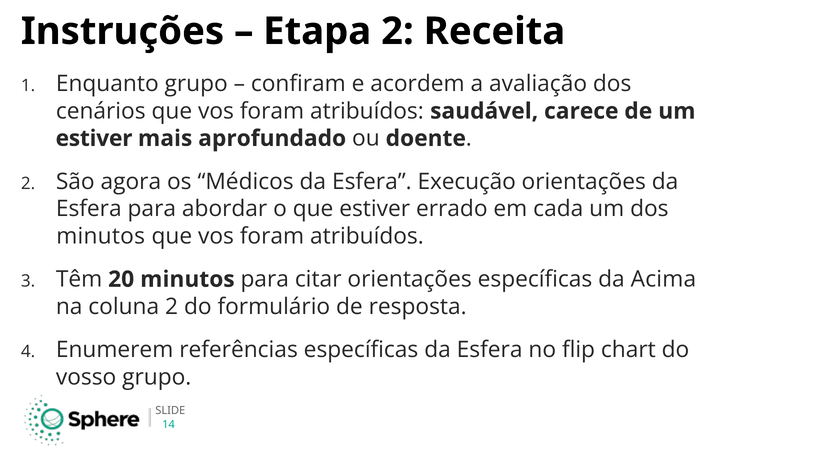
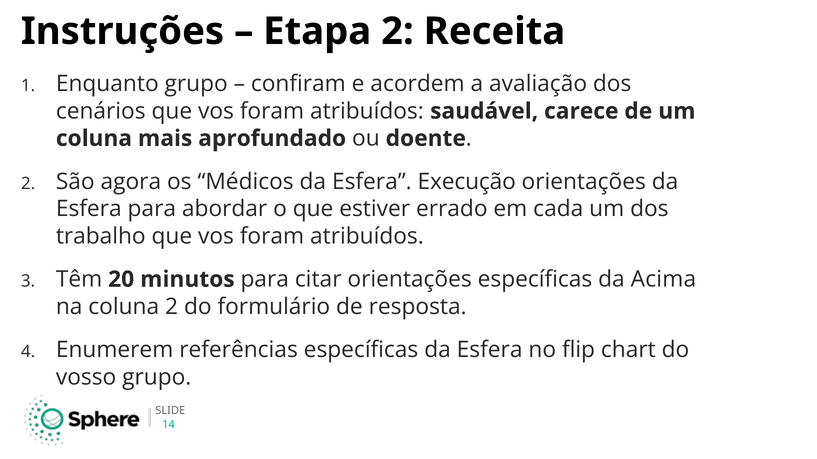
estiver at (94, 139): estiver -> coluna
minutos at (101, 236): minutos -> trabalho
